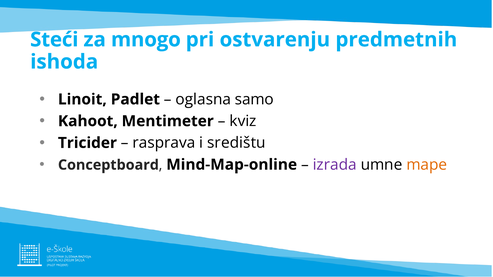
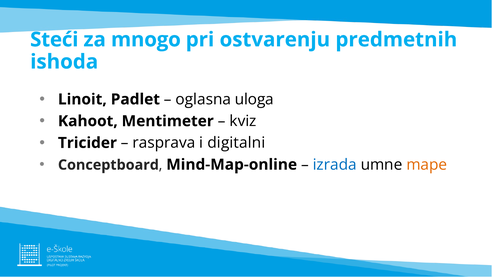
samo: samo -> uloga
središtu: središtu -> digitalni
izrada colour: purple -> blue
